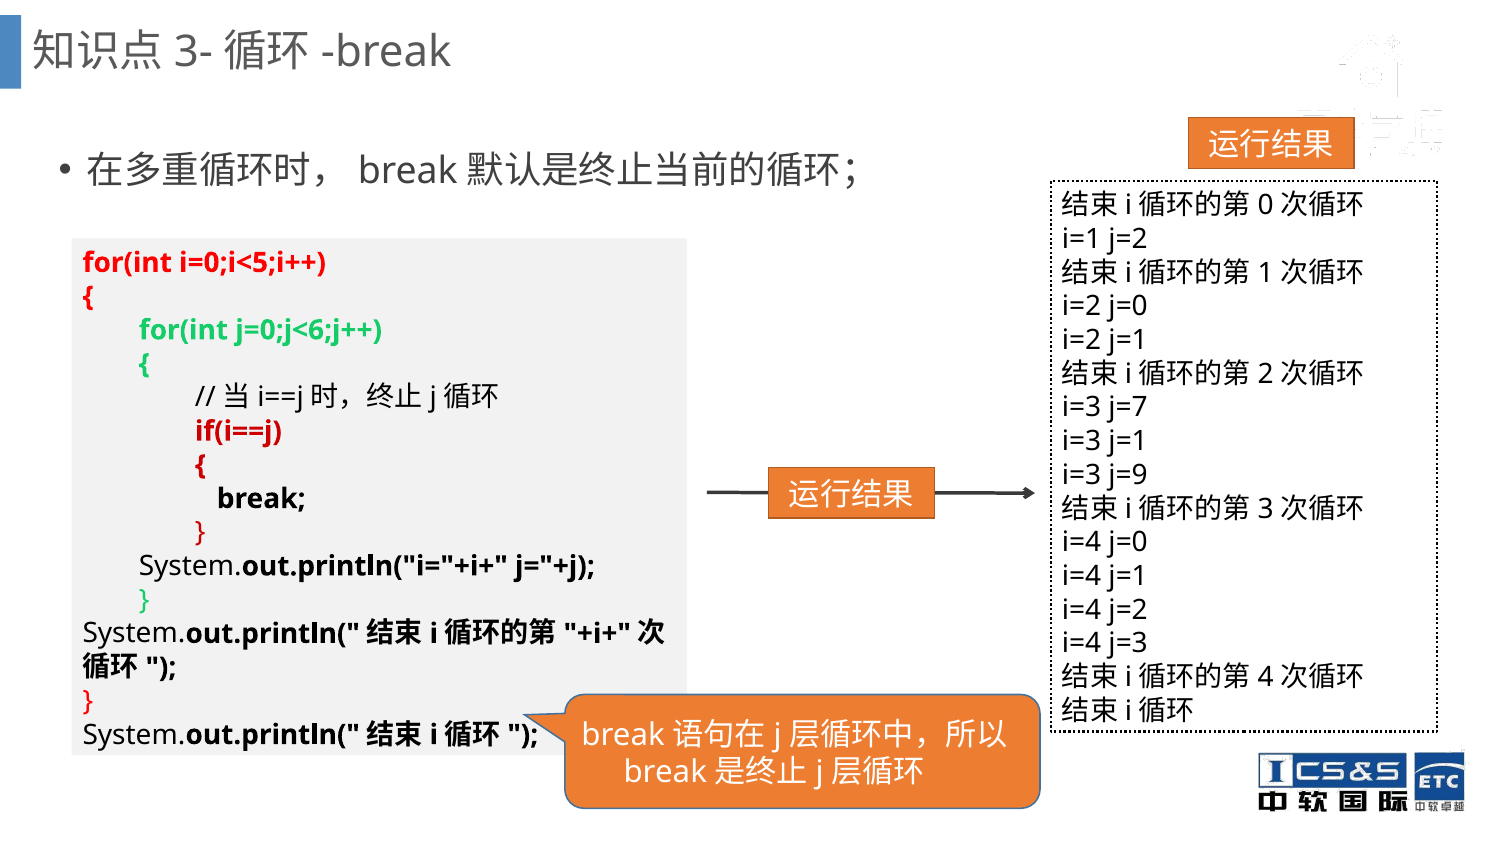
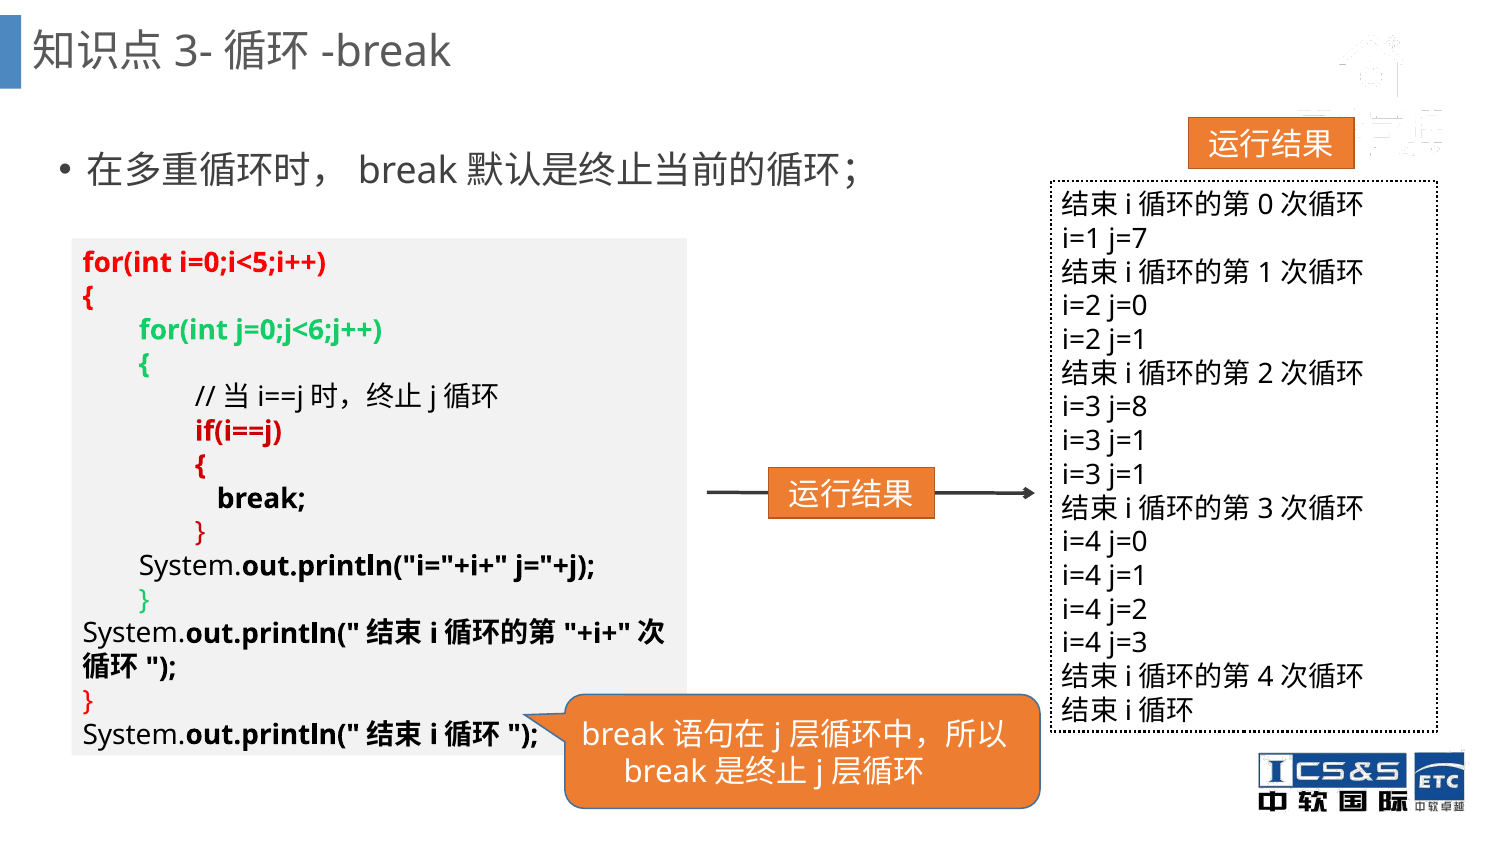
i=1 j=2: j=2 -> j=7
j=7: j=7 -> j=8
j=9 at (1128, 475): j=9 -> j=1
